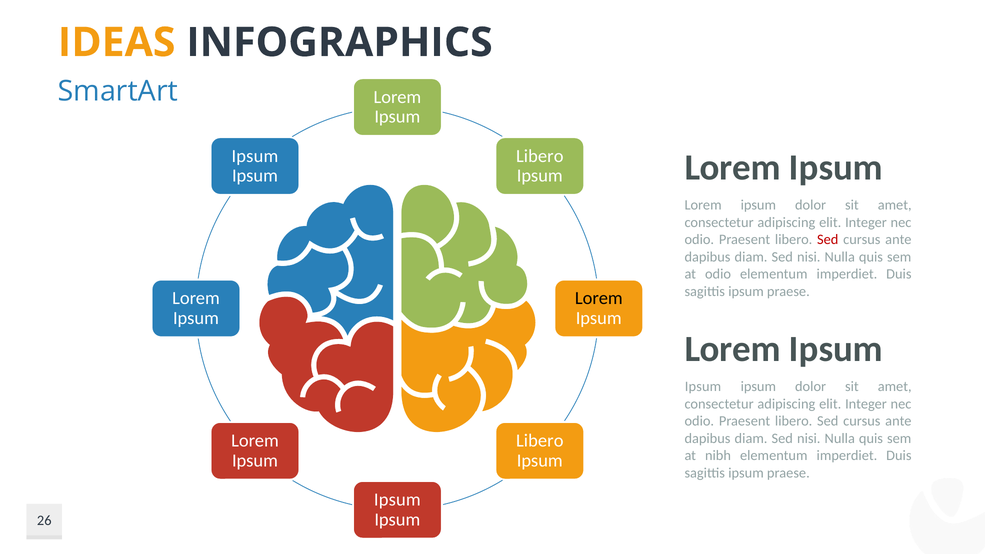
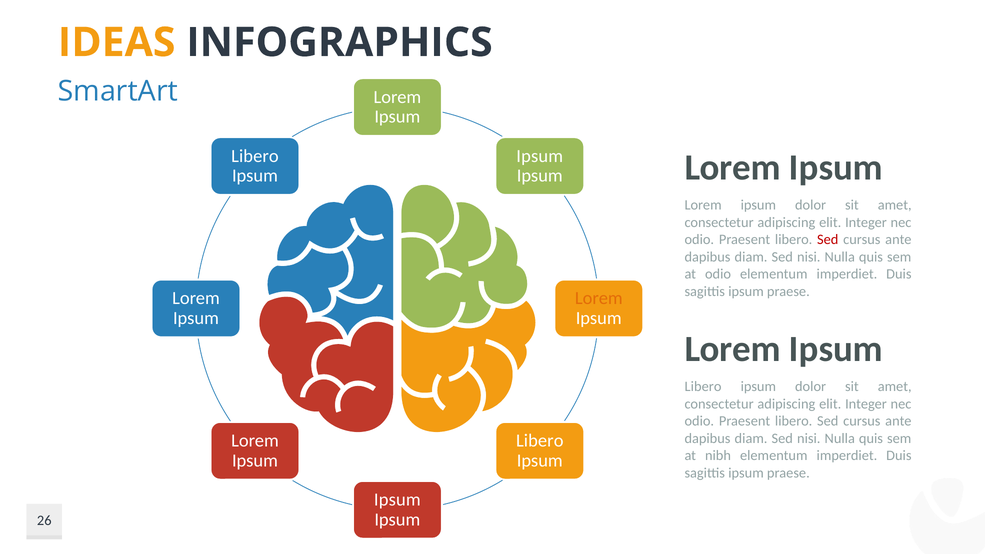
Ipsum at (255, 156): Ipsum -> Libero
Libero at (540, 156): Libero -> Ipsum
Lorem at (599, 298) colour: black -> orange
Ipsum at (703, 387): Ipsum -> Libero
